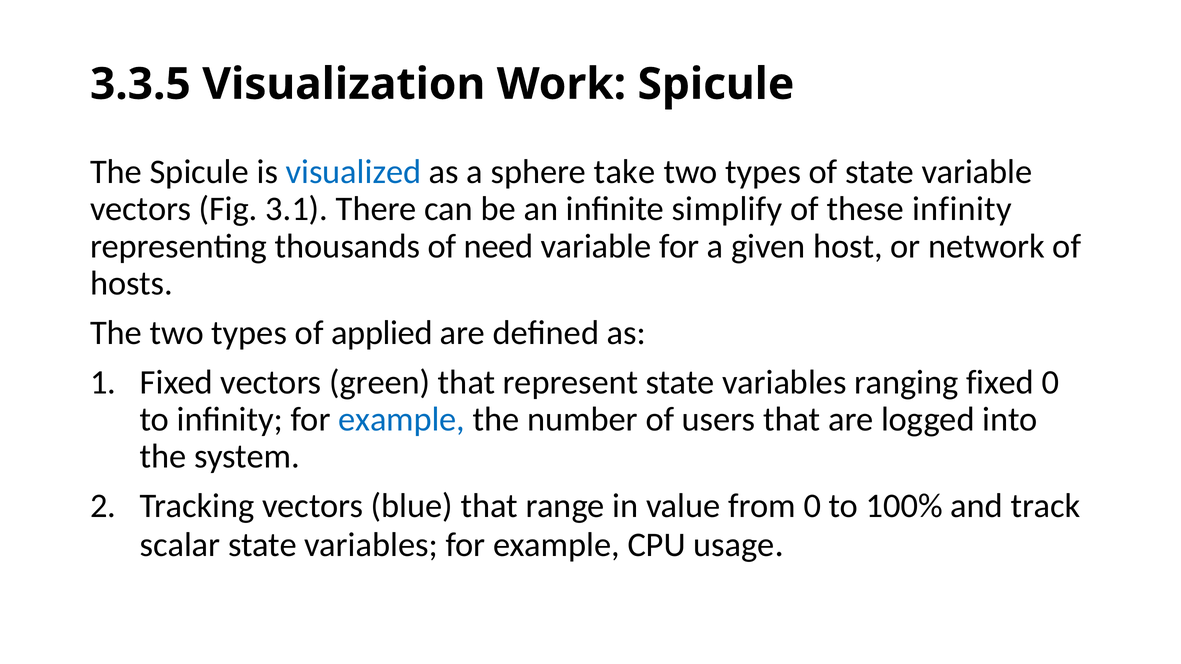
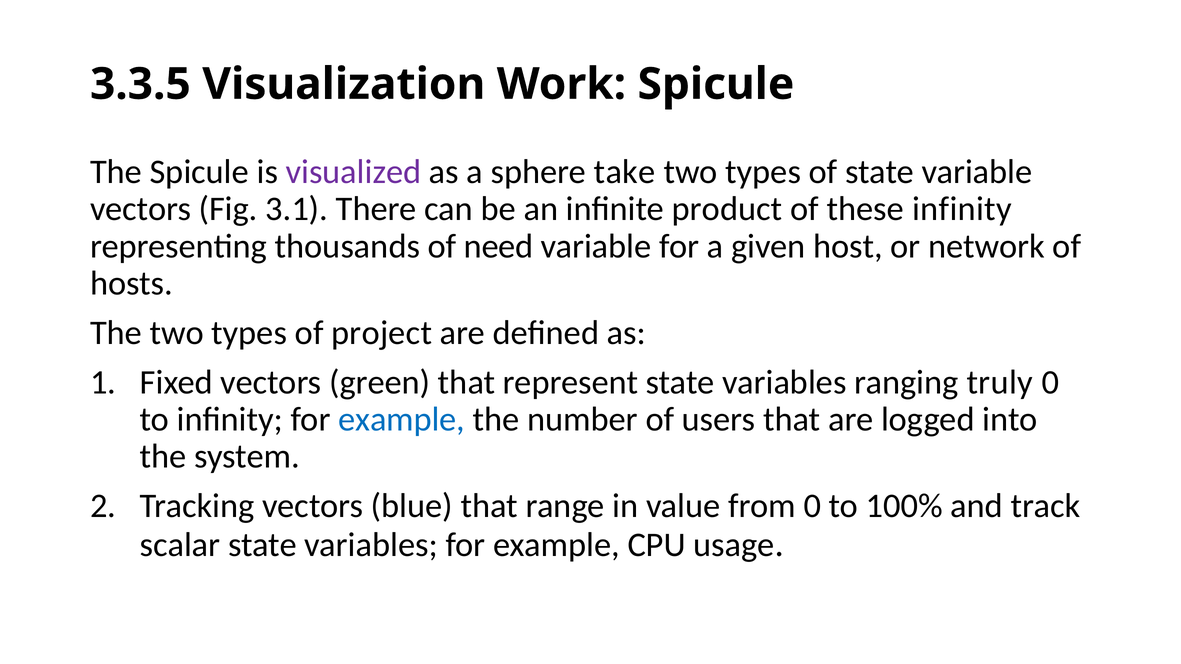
visualized colour: blue -> purple
simplify: simplify -> product
applied: applied -> project
ranging fixed: fixed -> truly
